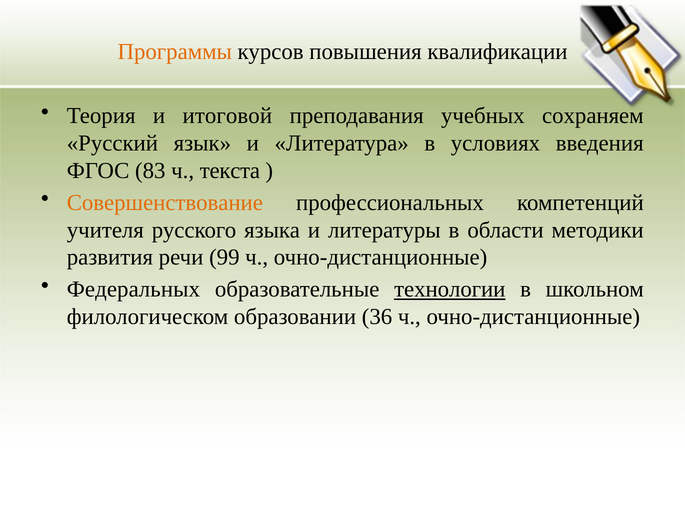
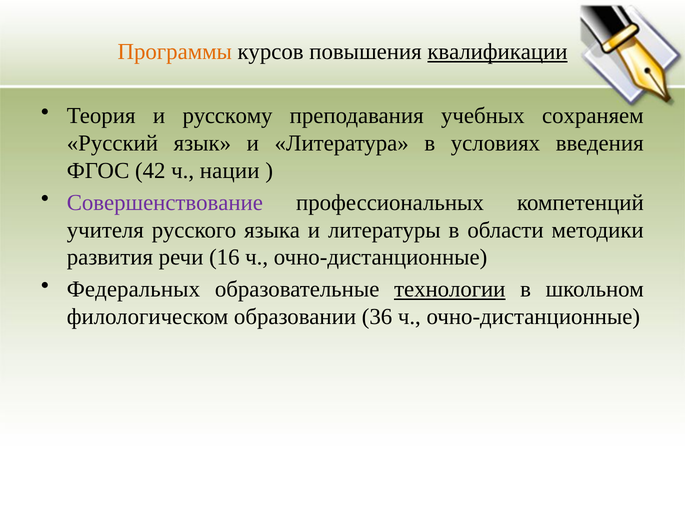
квалификации underline: none -> present
итоговой: итоговой -> русскому
83: 83 -> 42
текста: текста -> нации
Совершенствование colour: orange -> purple
99: 99 -> 16
